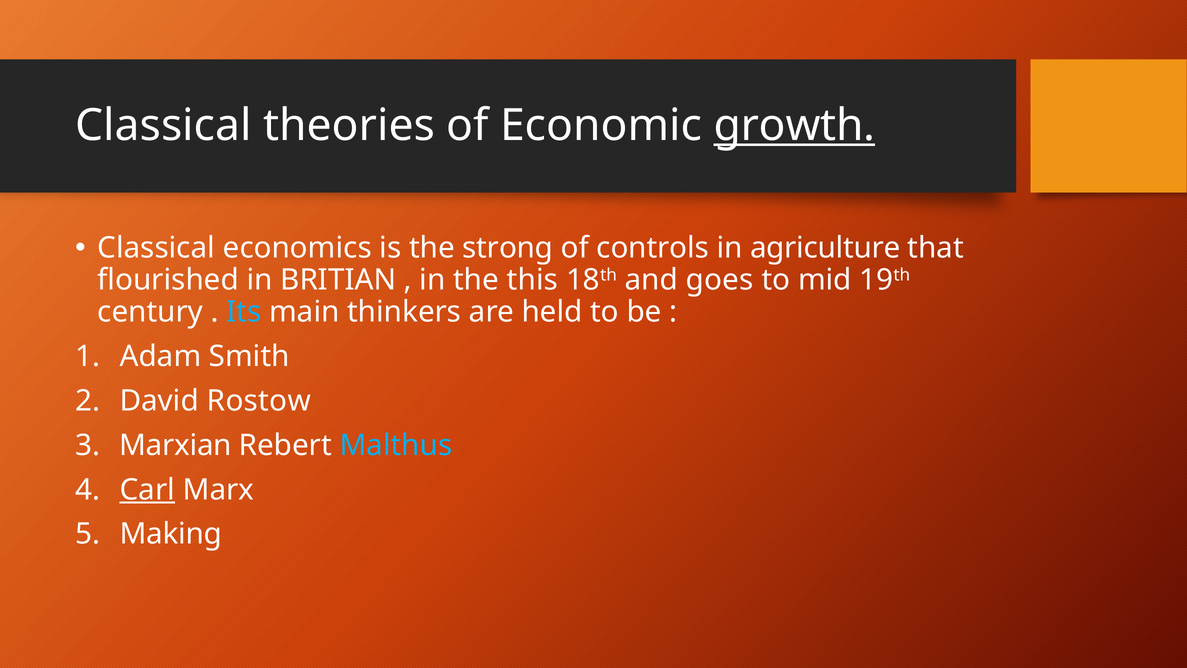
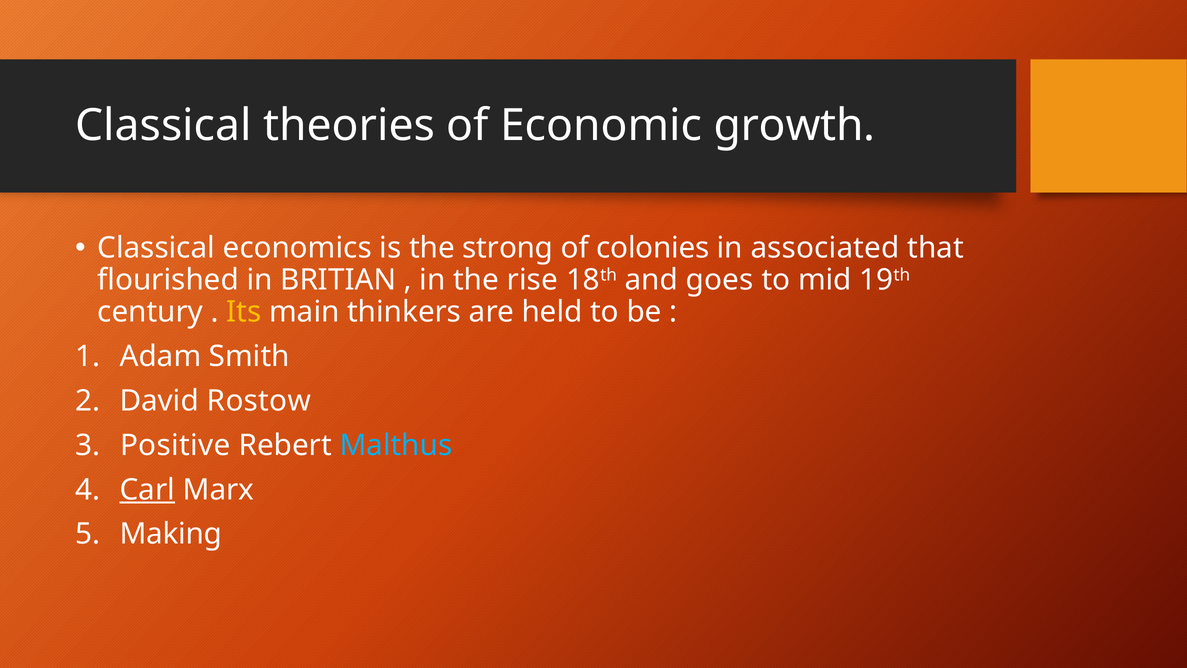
growth underline: present -> none
controls: controls -> colonies
agriculture: agriculture -> associated
this: this -> rise
Its colour: light blue -> yellow
Marxian: Marxian -> Positive
